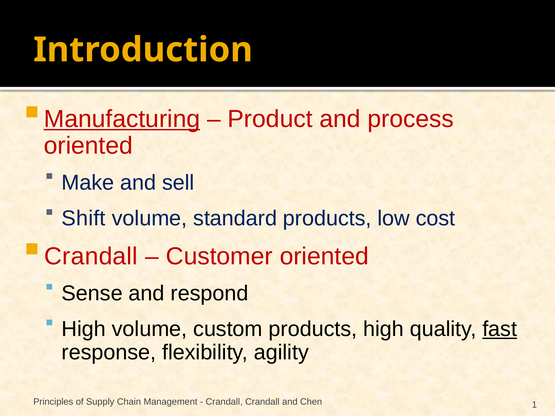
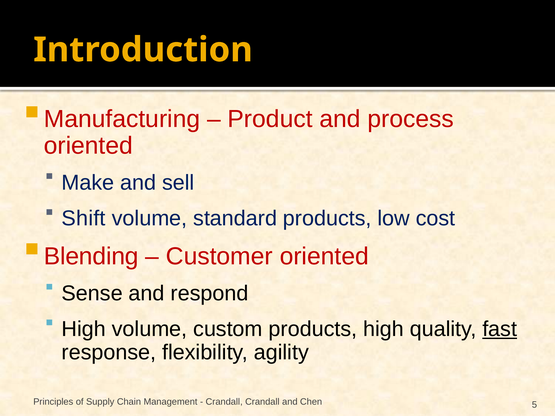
Manufacturing underline: present -> none
Crandall at (91, 257): Crandall -> Blending
1: 1 -> 5
